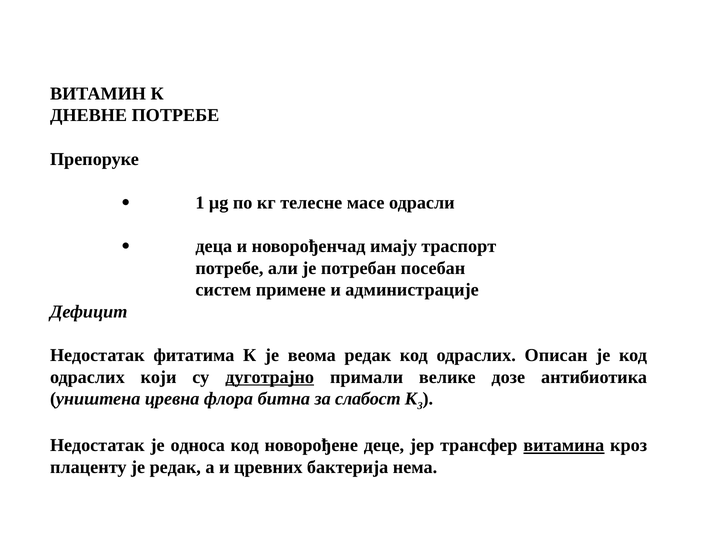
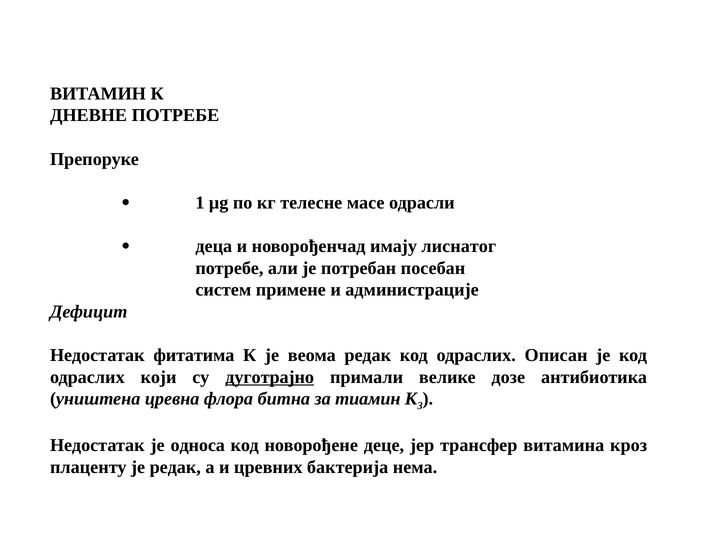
траспорт: траспорт -> лиснатог
слабост: слабост -> тиамин
витамина underline: present -> none
